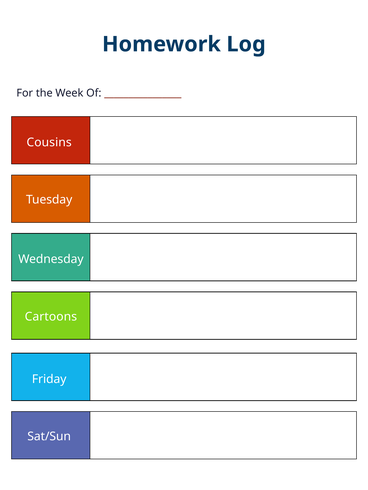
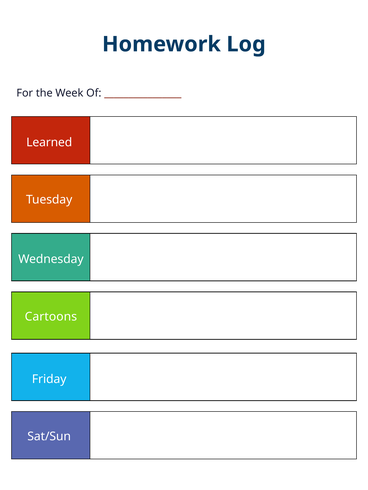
Cousins: Cousins -> Learned
